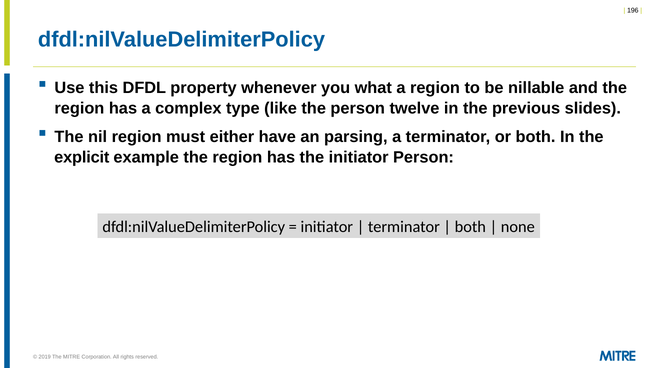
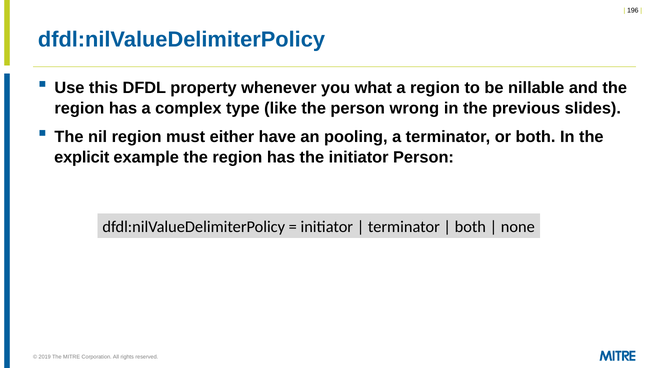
twelve: twelve -> wrong
parsing: parsing -> pooling
